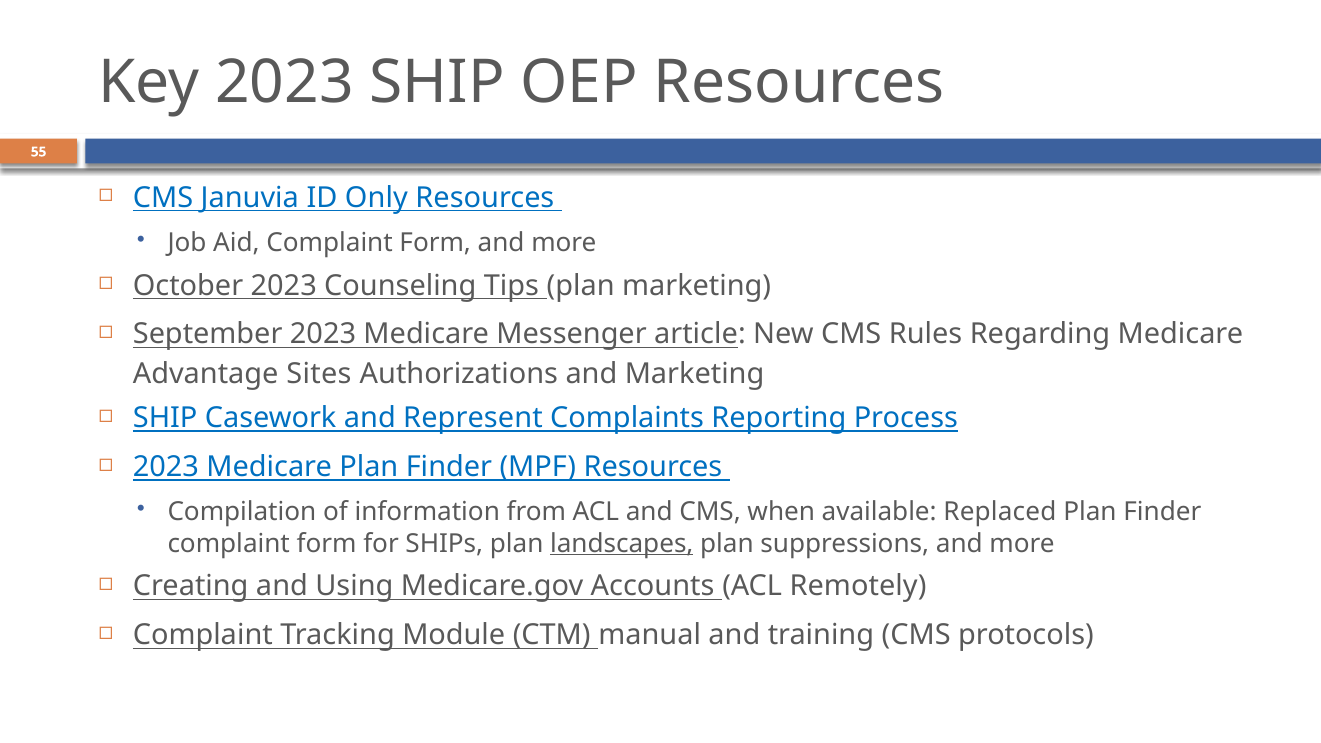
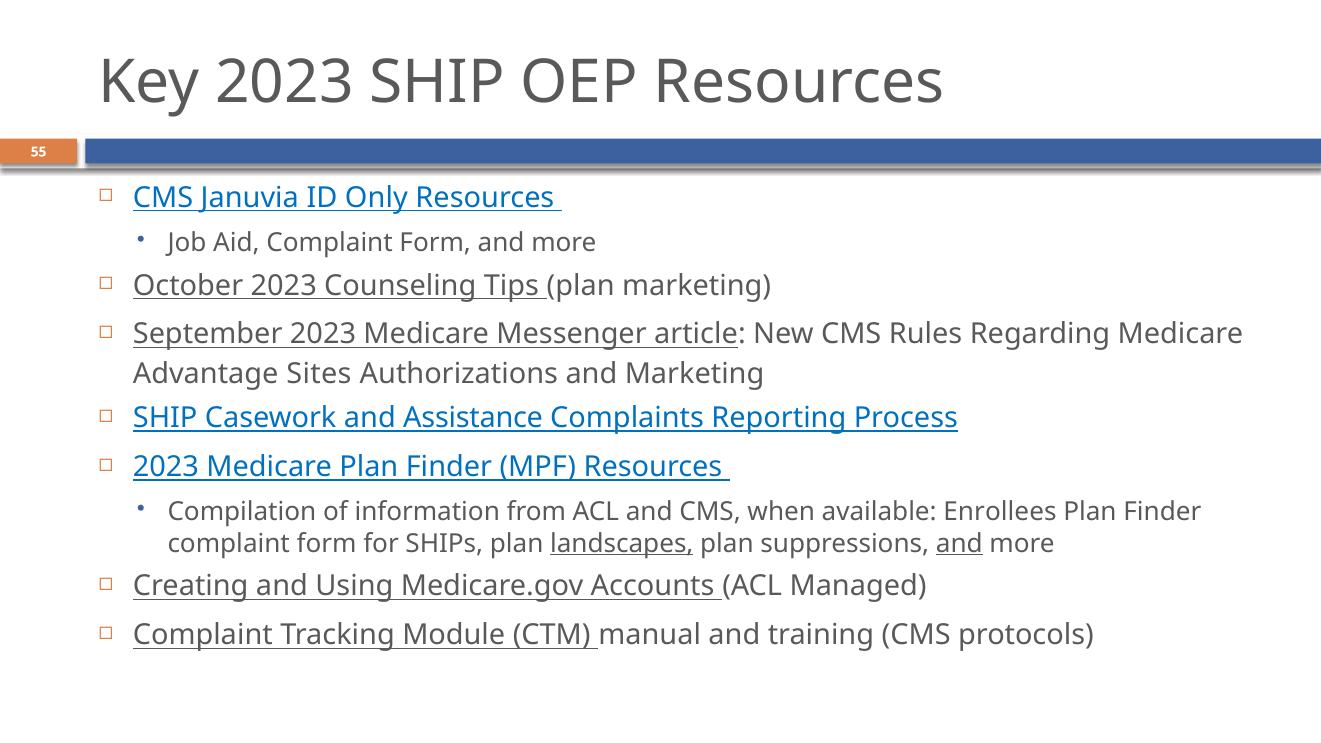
Represent: Represent -> Assistance
Replaced: Replaced -> Enrollees
and at (959, 543) underline: none -> present
Remotely: Remotely -> Managed
